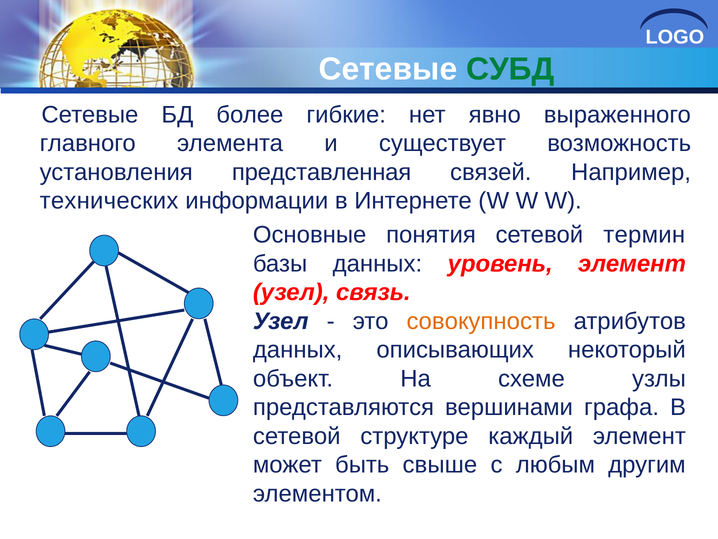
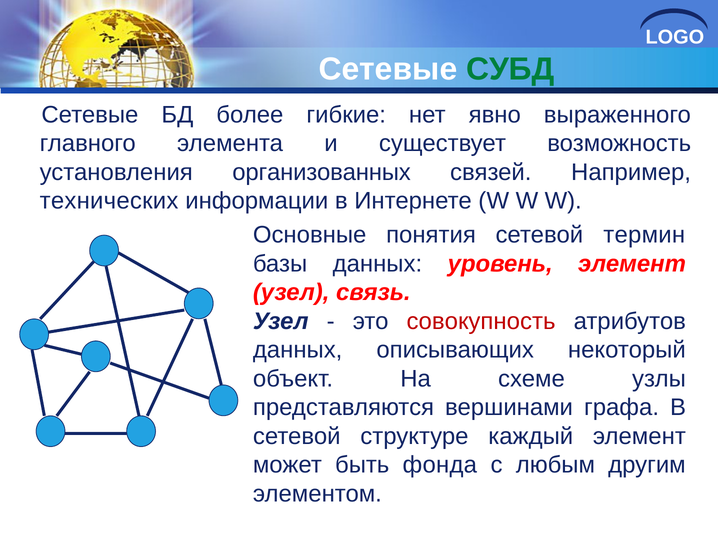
представленная: представленная -> организованных
совокупность colour: orange -> red
свыше: свыше -> фонда
